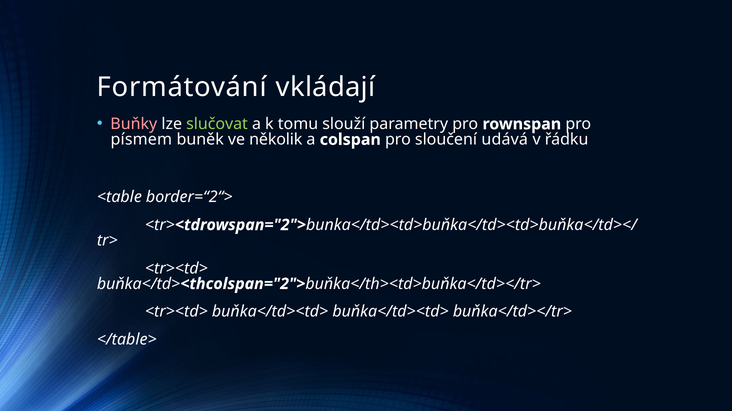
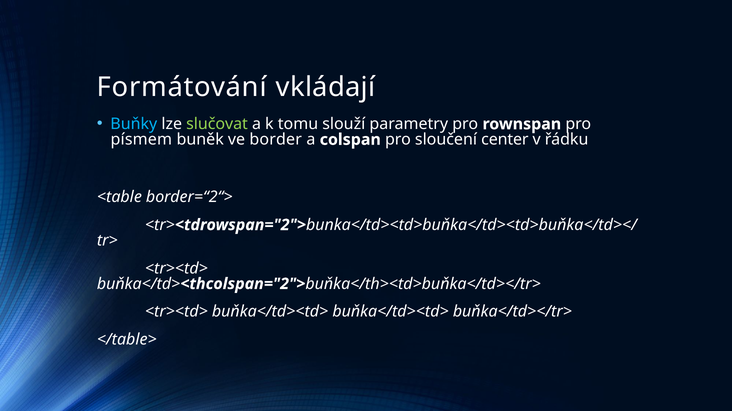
Buňky colour: pink -> light blue
několik: několik -> border
udává: udává -> center
